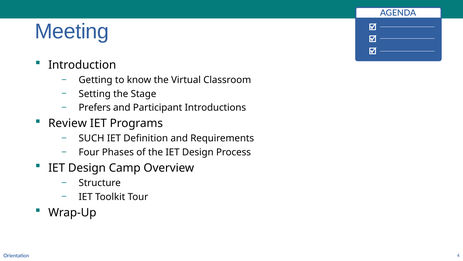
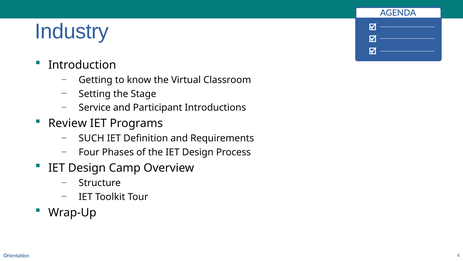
Meeting: Meeting -> Industry
Prefers: Prefers -> Service
